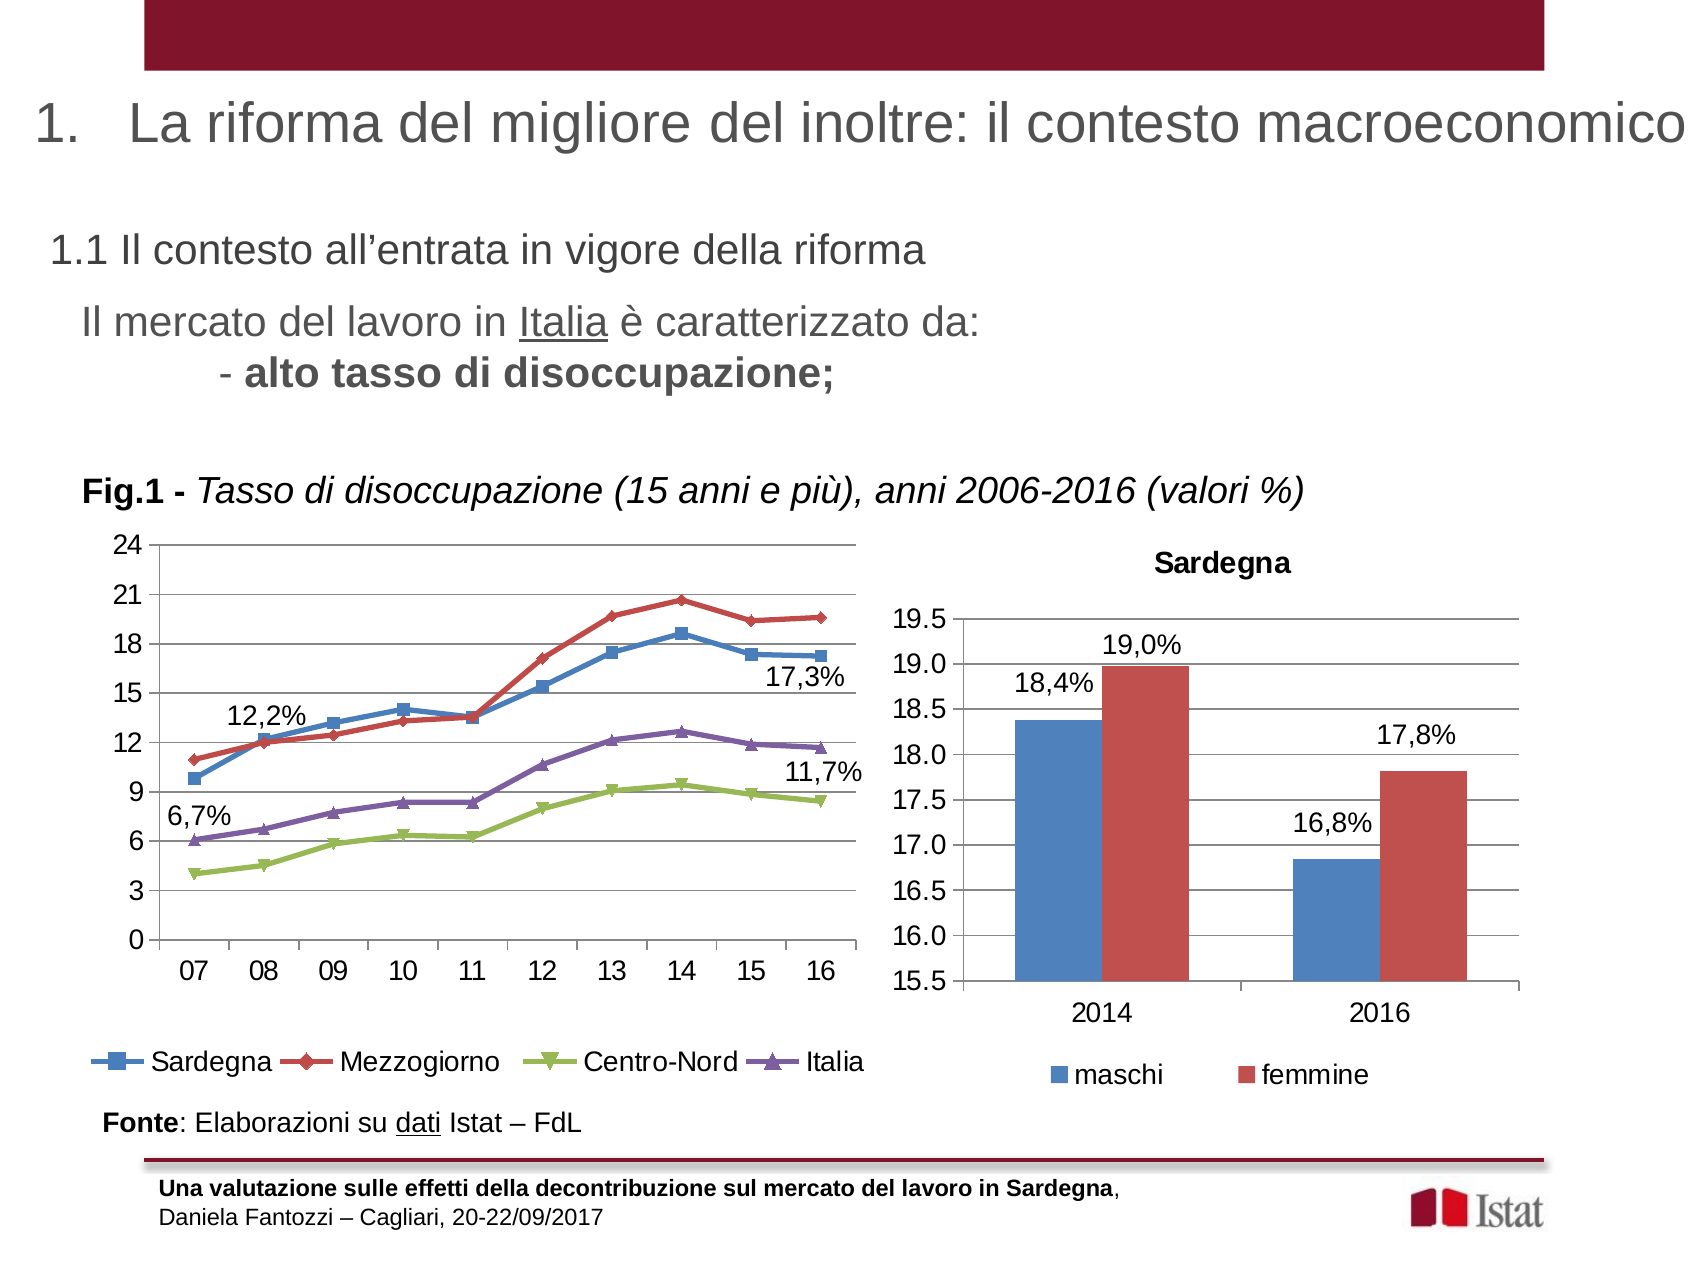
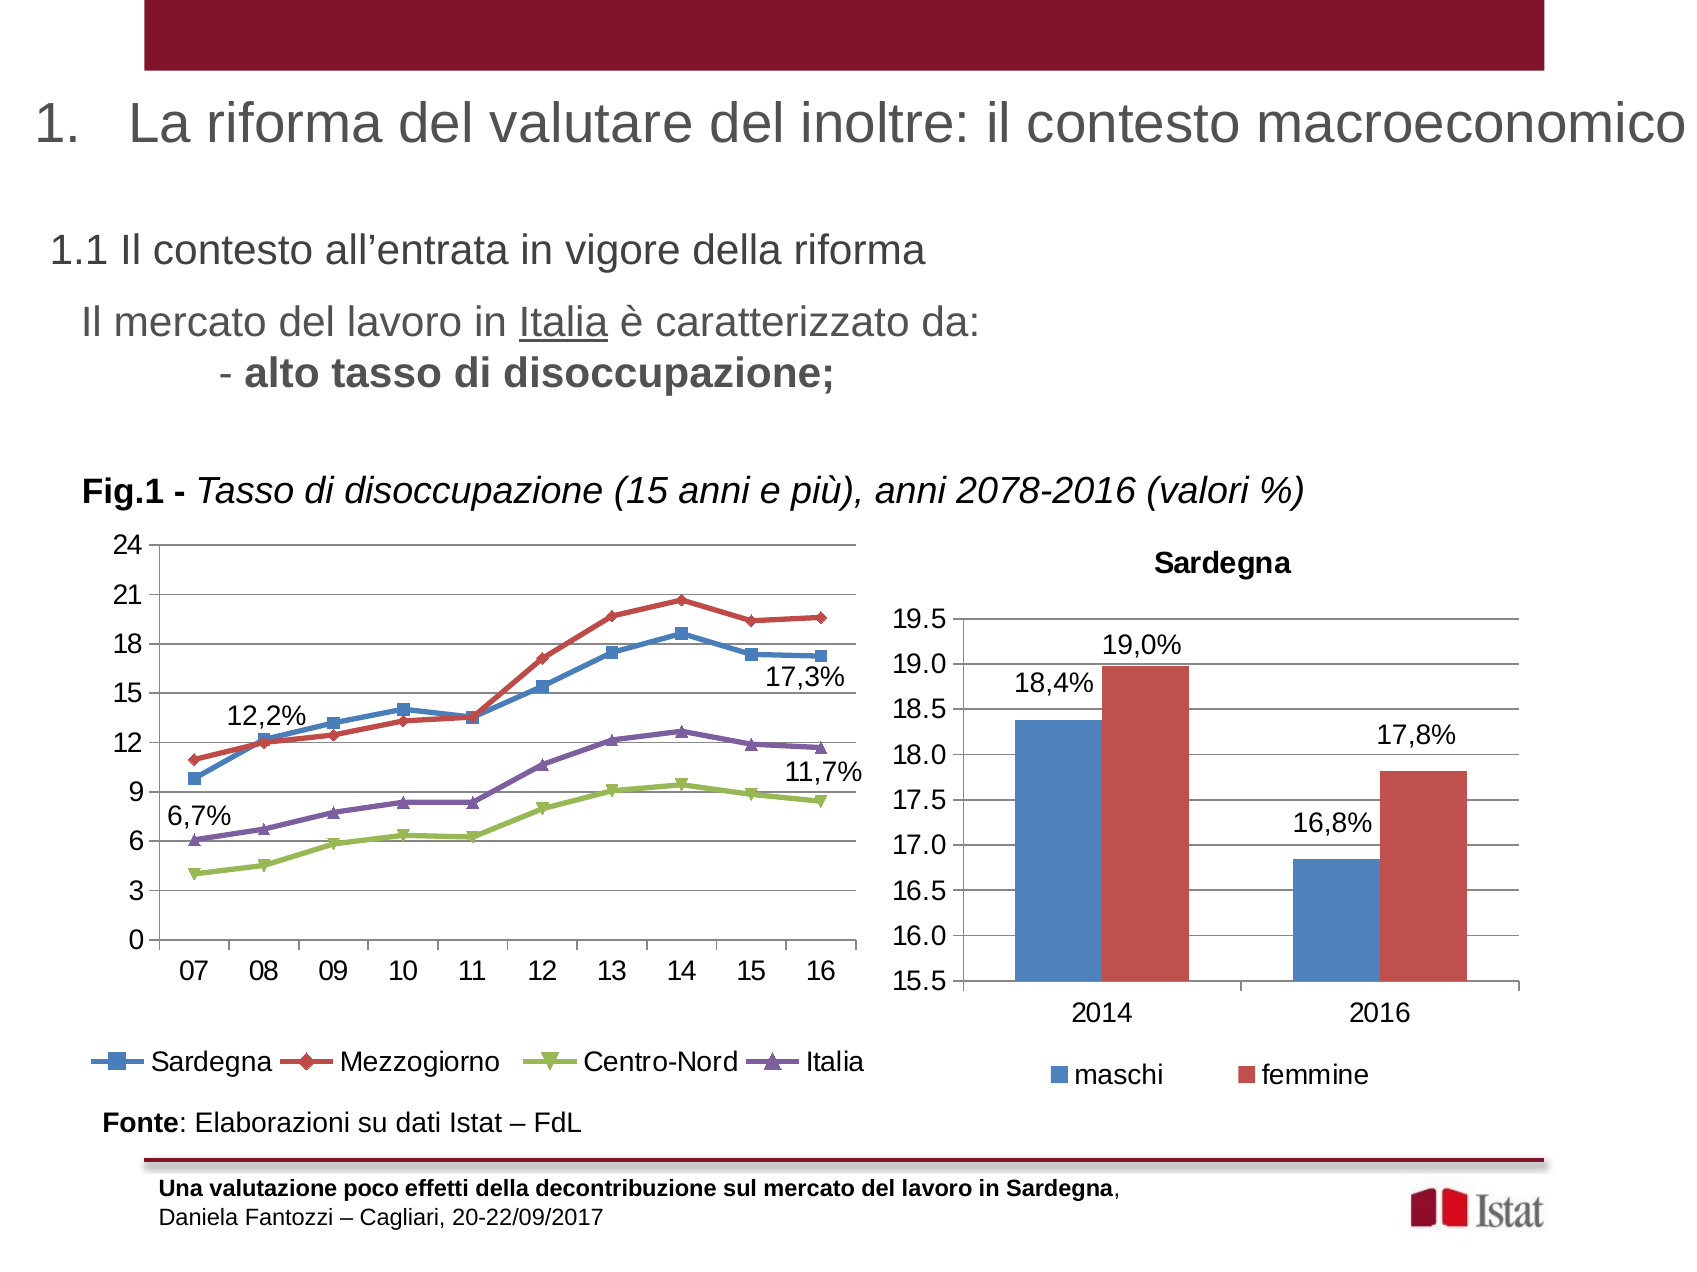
migliore: migliore -> valutare
2006-2016: 2006-2016 -> 2078-2016
dati underline: present -> none
sulle: sulle -> poco
